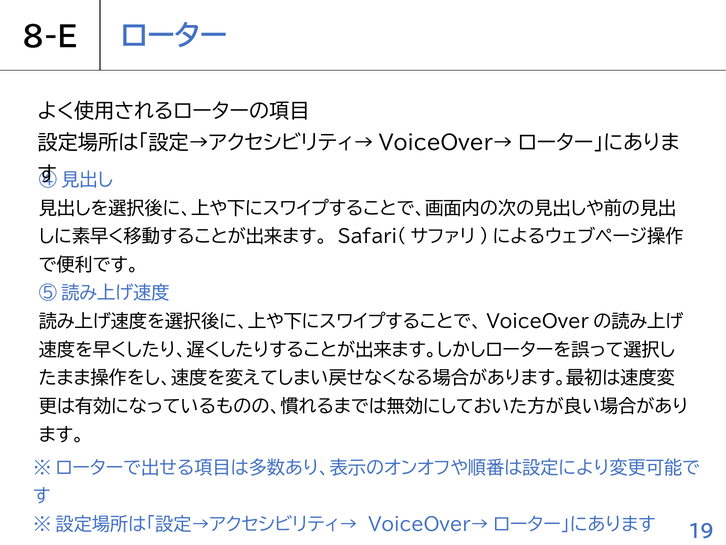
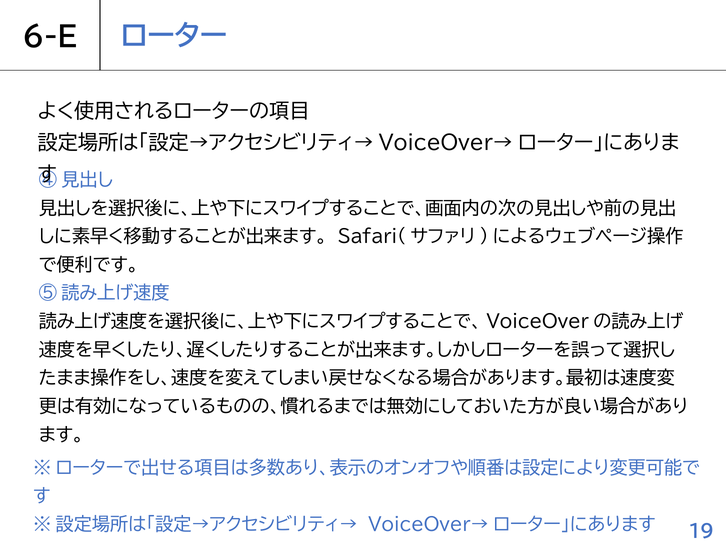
8-E: 8-E -> 6-E
